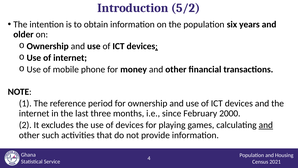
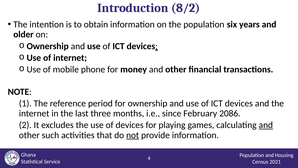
5/2: 5/2 -> 8/2
2000: 2000 -> 2086
not underline: none -> present
